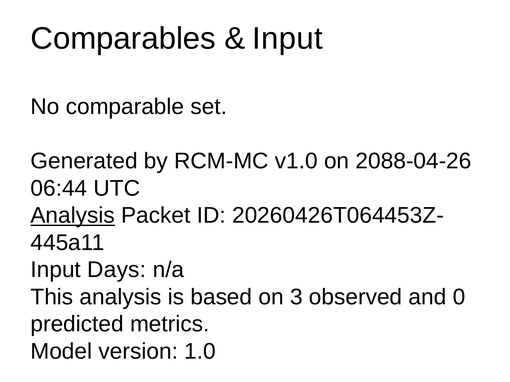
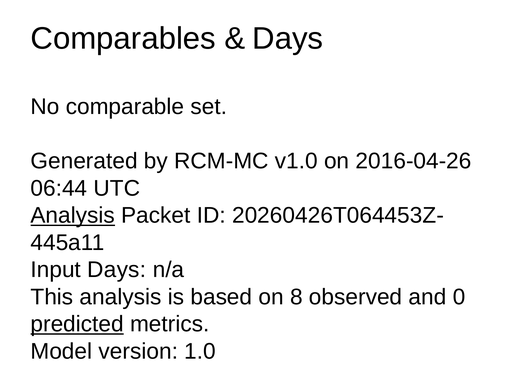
Input at (288, 39): Input -> Days
2088-04-26: 2088-04-26 -> 2016-04-26
3: 3 -> 8
predicted underline: none -> present
